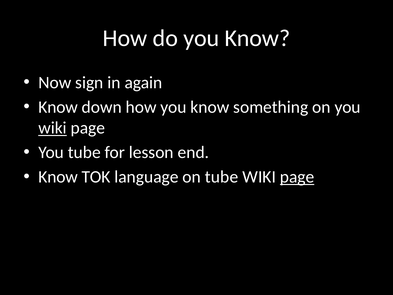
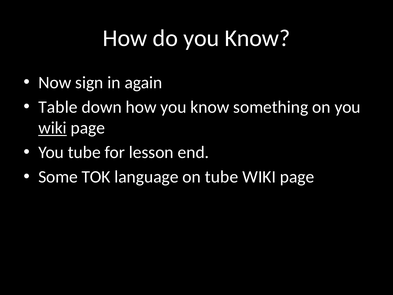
Know at (58, 107): Know -> Table
Know at (58, 177): Know -> Some
page at (297, 177) underline: present -> none
